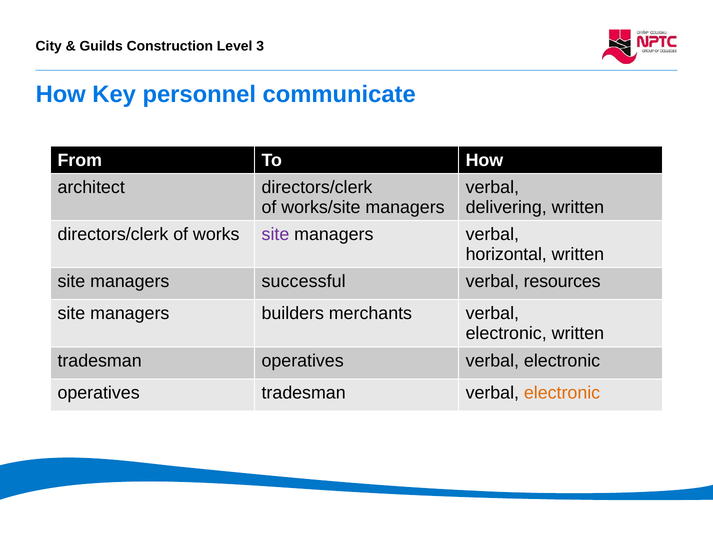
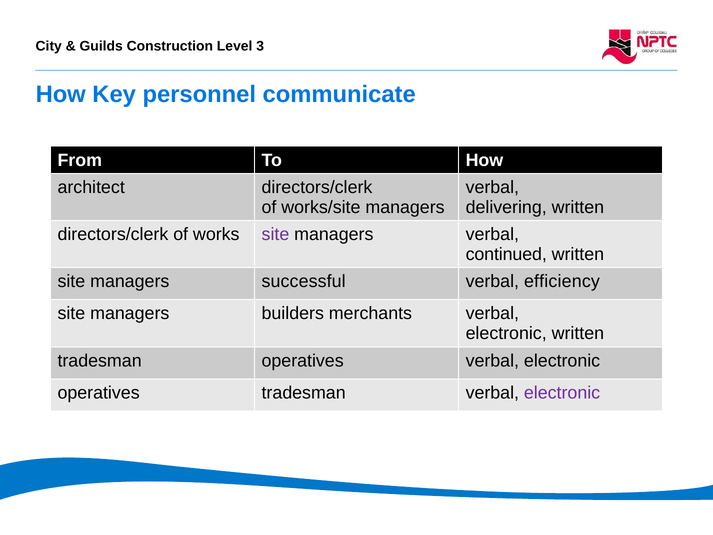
horizontal: horizontal -> continued
resources: resources -> efficiency
electronic at (562, 393) colour: orange -> purple
